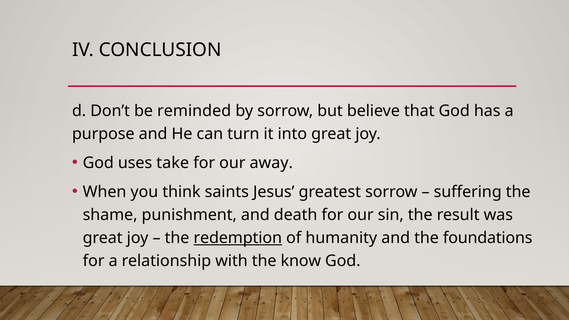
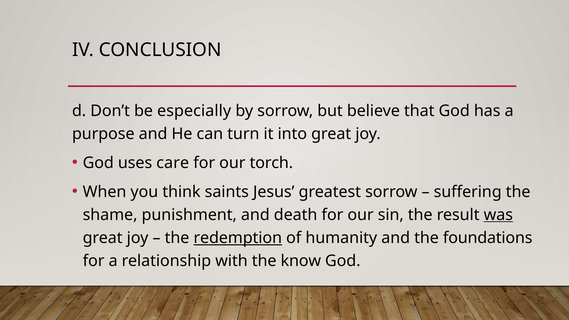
reminded: reminded -> especially
take: take -> care
away: away -> torch
was underline: none -> present
